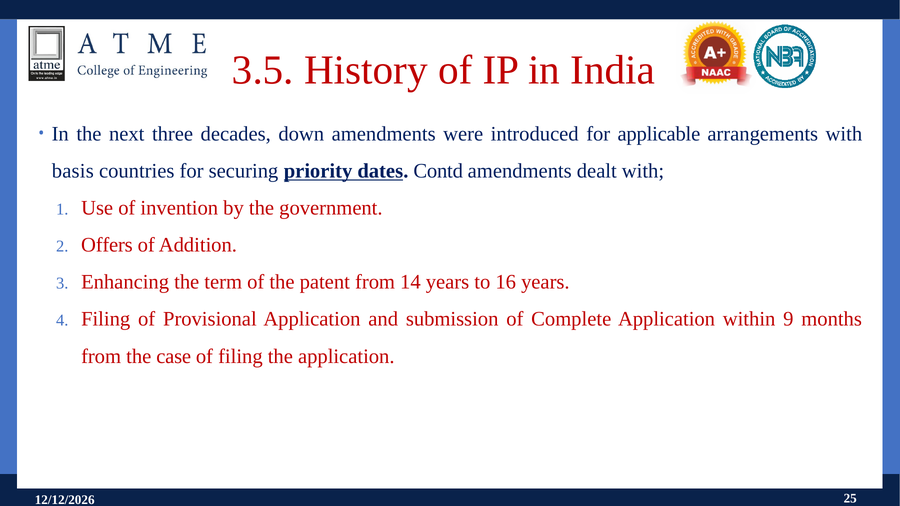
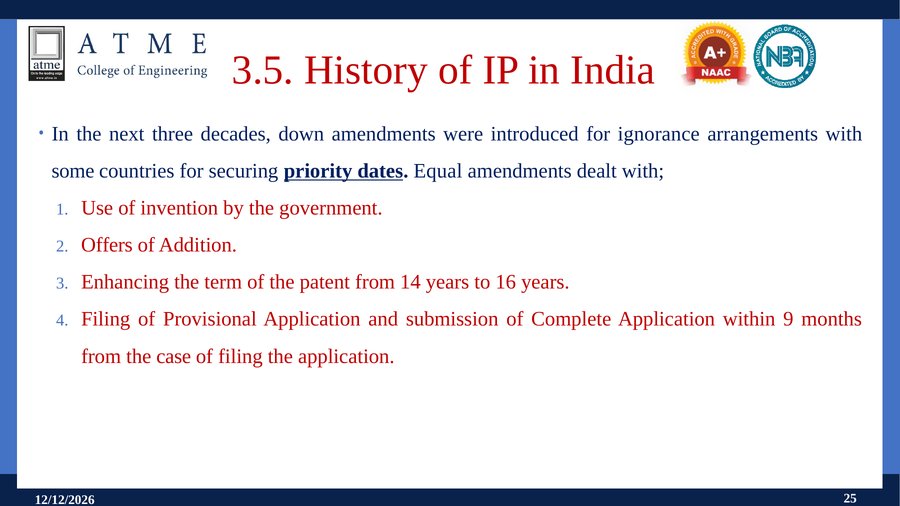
applicable: applicable -> ignorance
basis: basis -> some
Contd: Contd -> Equal
